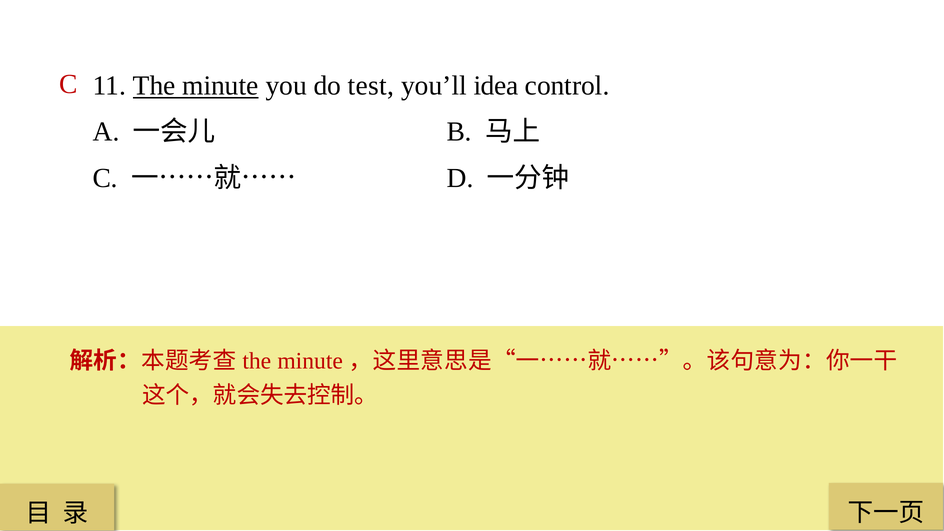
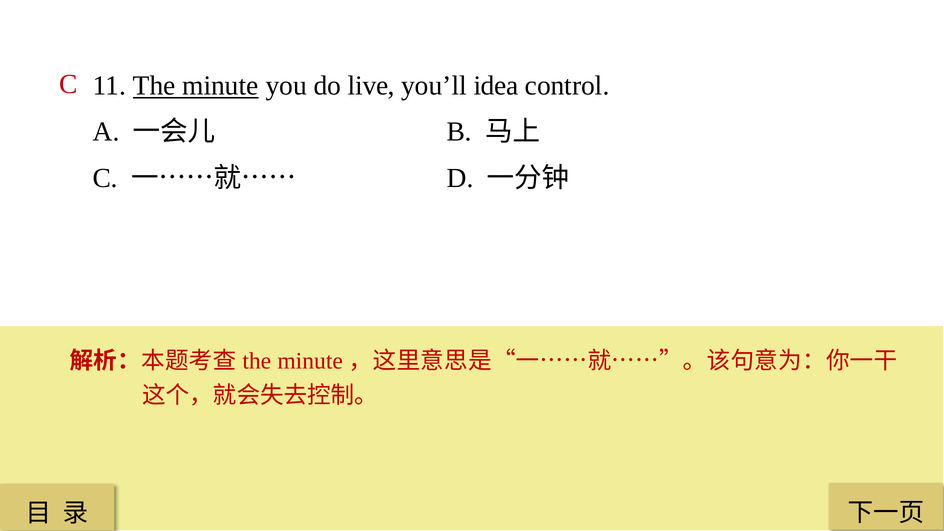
test: test -> live
